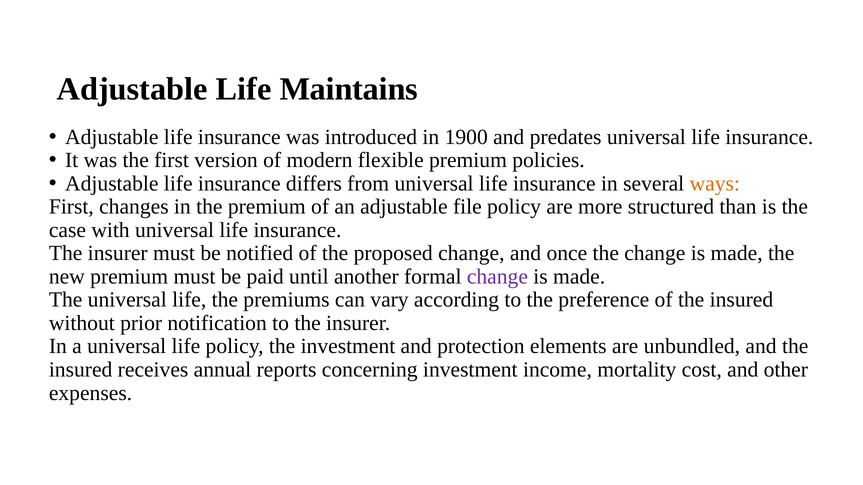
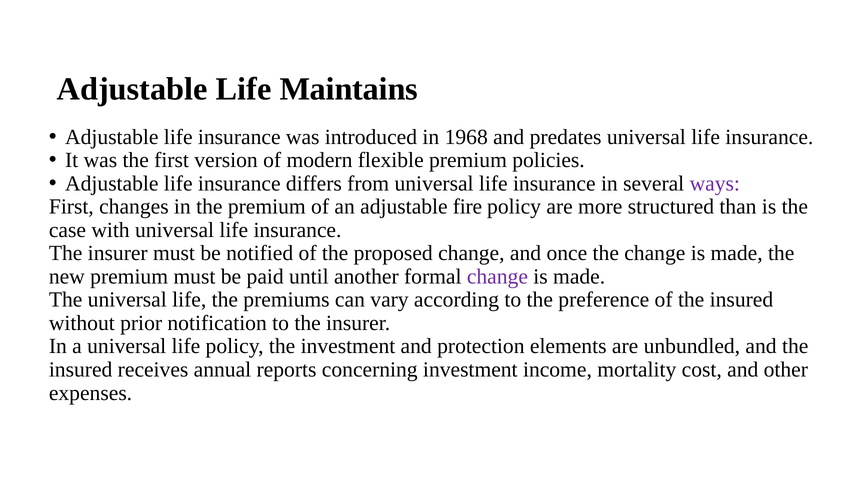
1900: 1900 -> 1968
ways colour: orange -> purple
file: file -> fire
